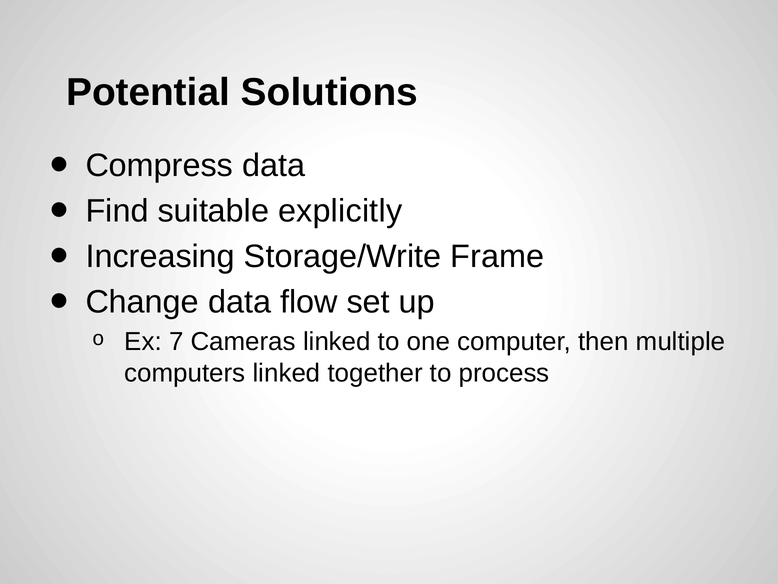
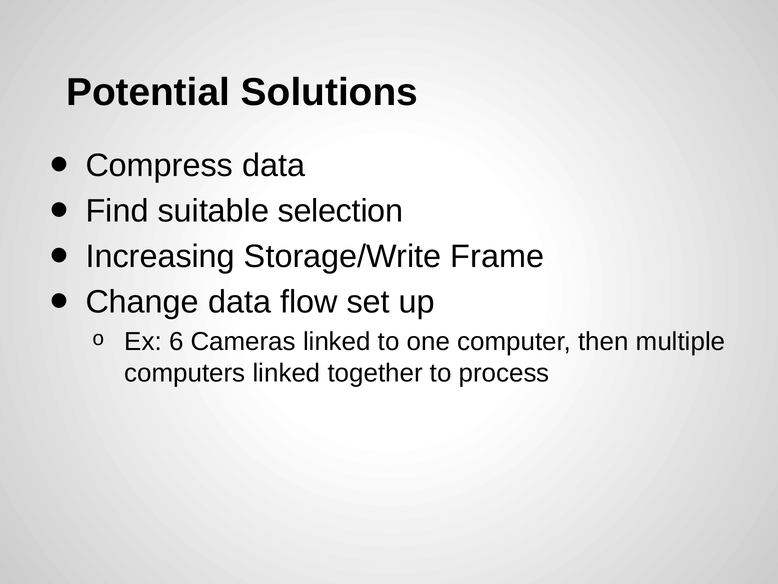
explicitly: explicitly -> selection
7: 7 -> 6
